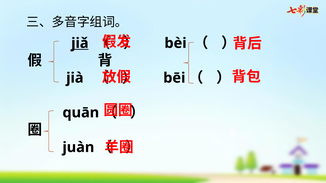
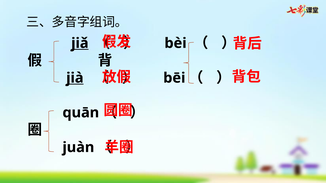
jià underline: none -> present
